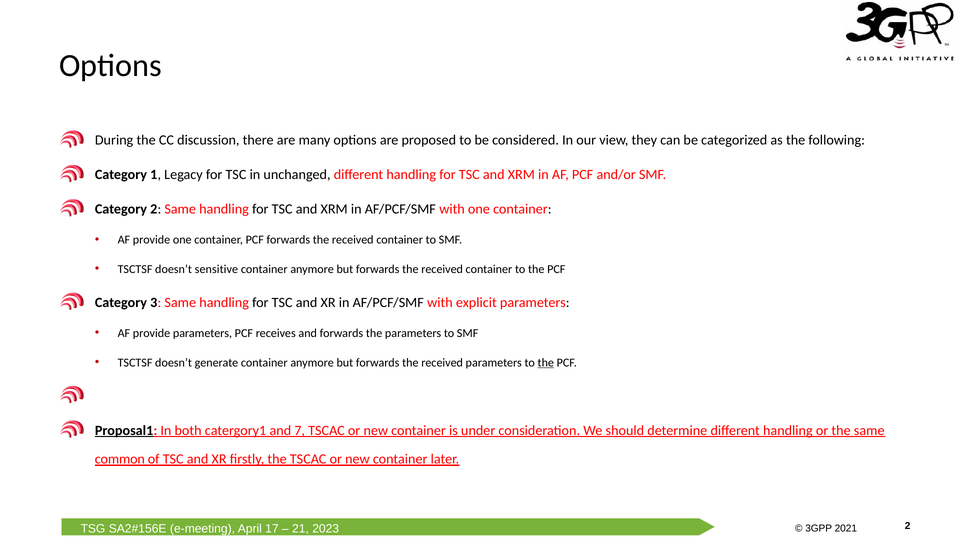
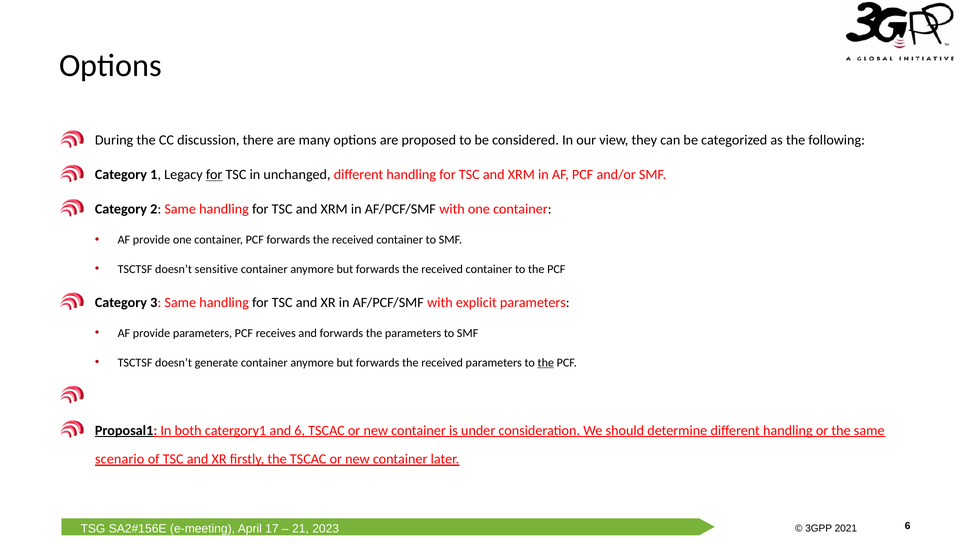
for at (214, 175) underline: none -> present
and 7: 7 -> 6
common: common -> scenario
2 at (908, 526): 2 -> 6
